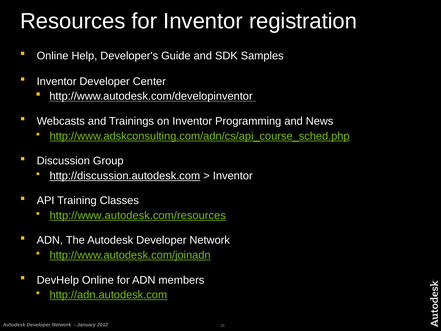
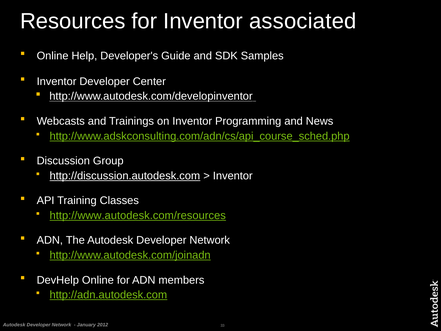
registration: registration -> associated
